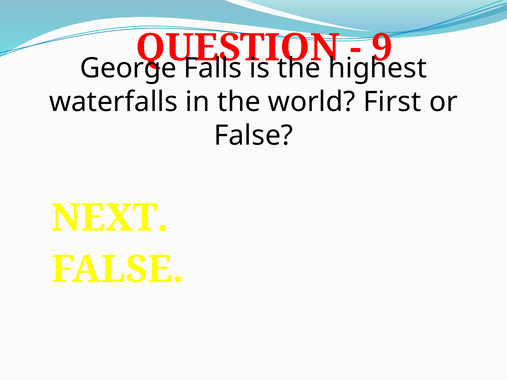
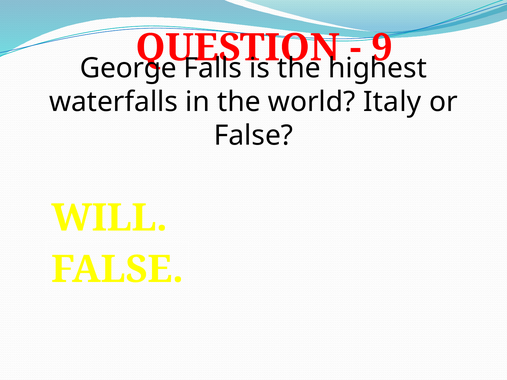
First: First -> Italy
NEXT: NEXT -> WILL
